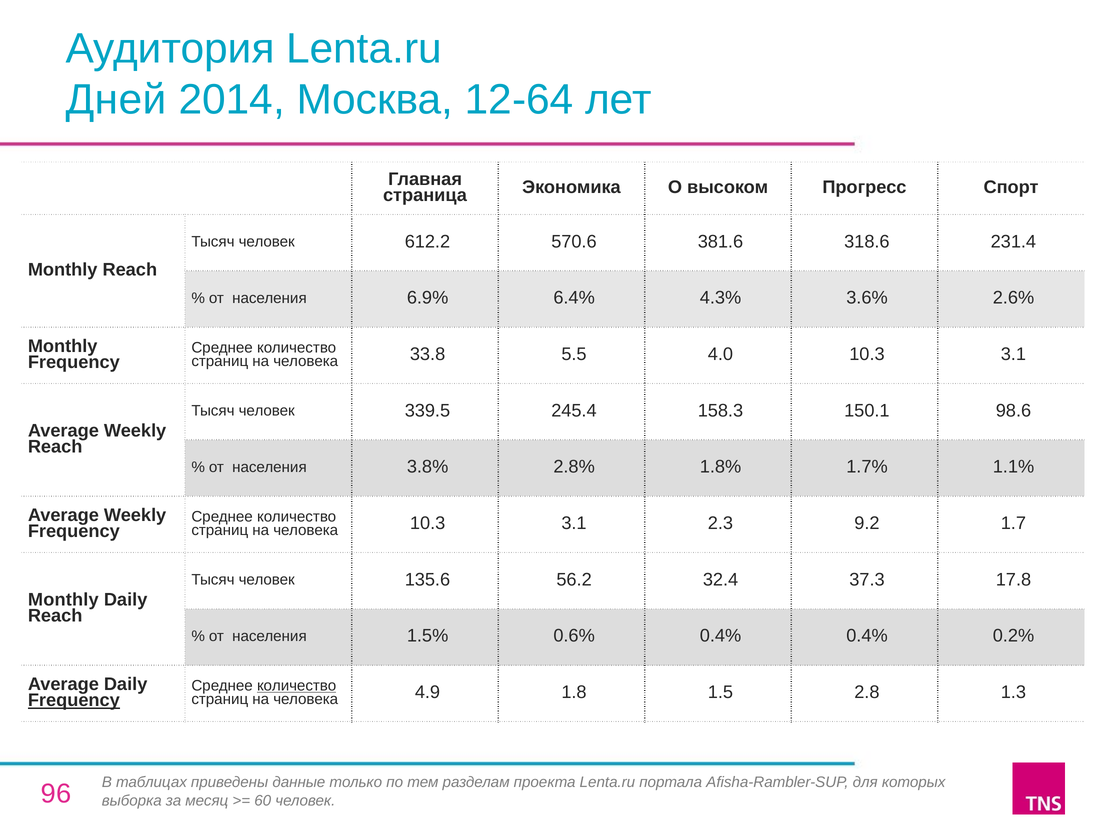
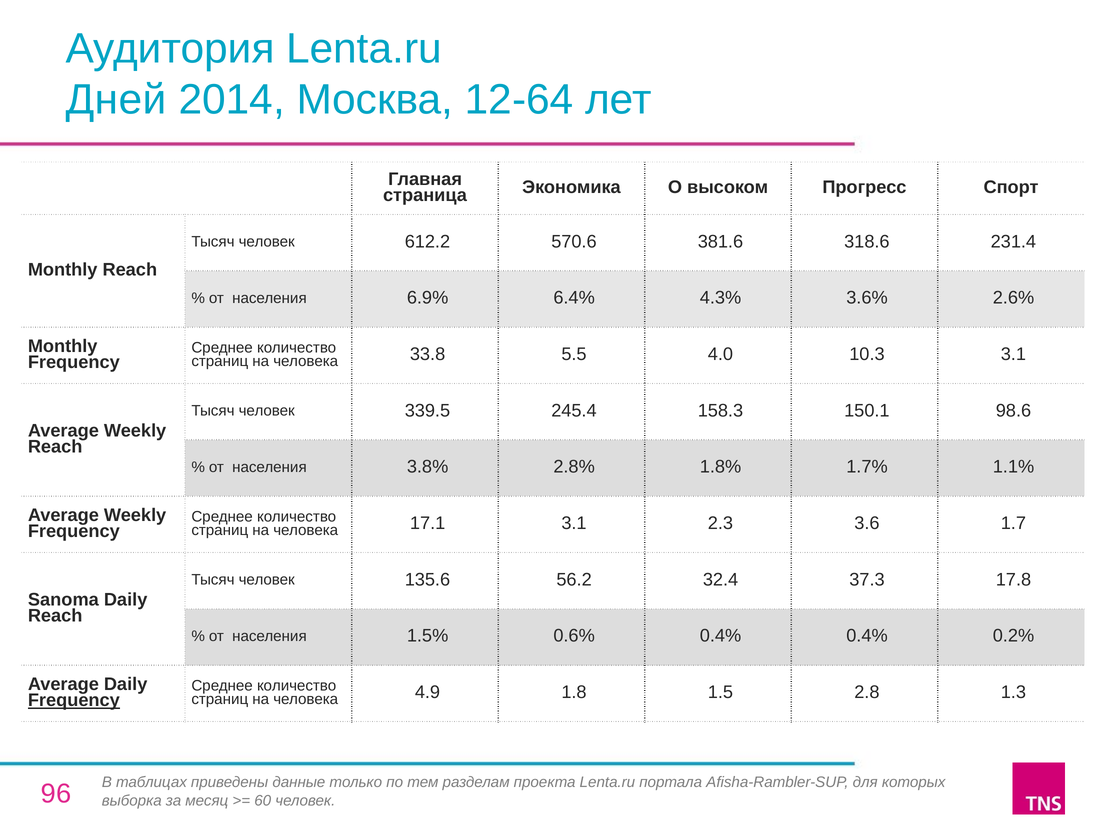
человека 10.3: 10.3 -> 17.1
9.2: 9.2 -> 3.6
Monthly at (63, 599): Monthly -> Sanoma
количество at (297, 685) underline: present -> none
